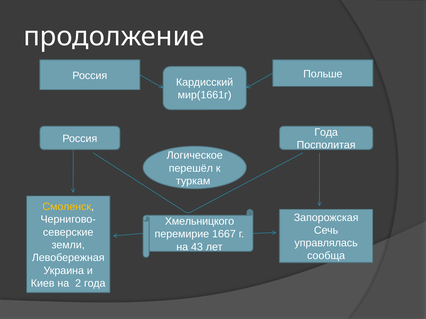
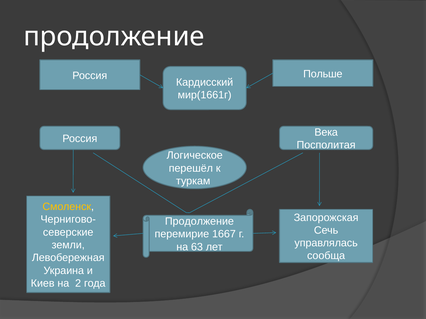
Года at (326, 132): Года -> Века
Хмельницкого at (200, 222): Хмельницкого -> Продолжение
43: 43 -> 63
